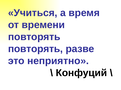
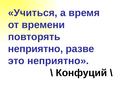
повторять at (35, 49): повторять -> неприятно
